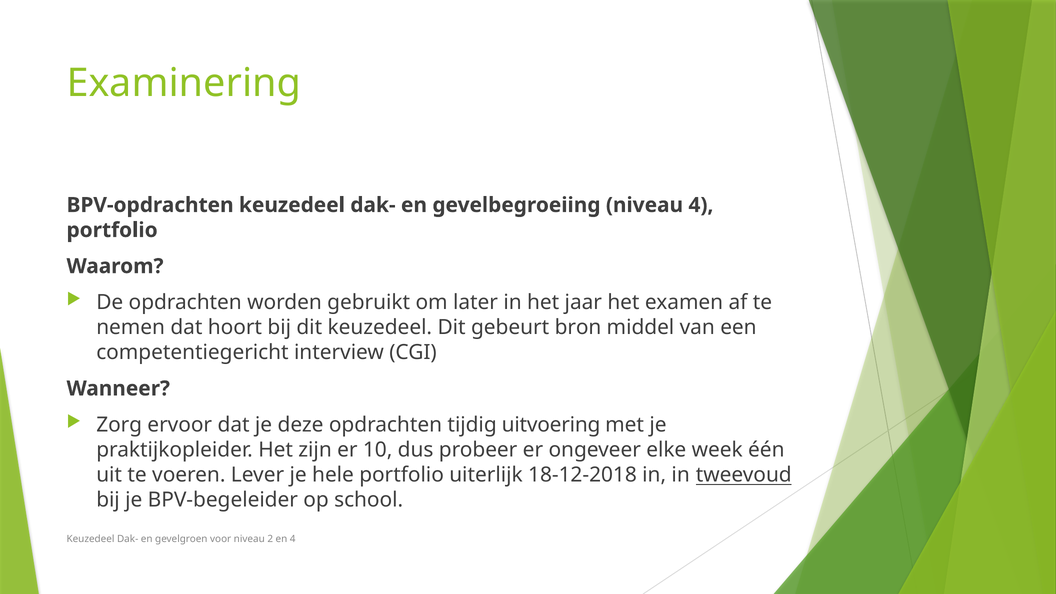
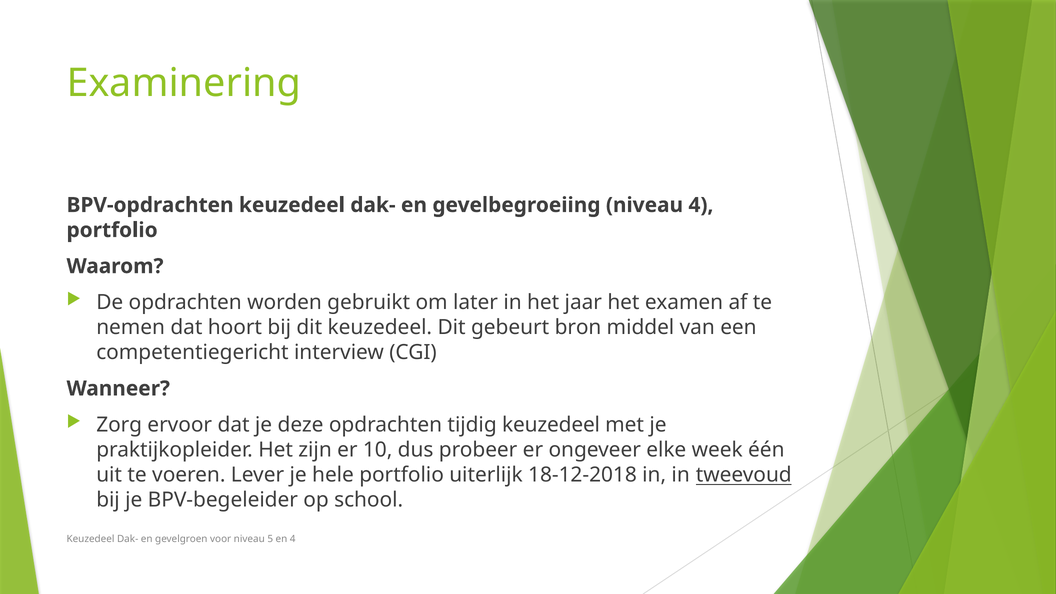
tijdig uitvoering: uitvoering -> keuzedeel
2: 2 -> 5
